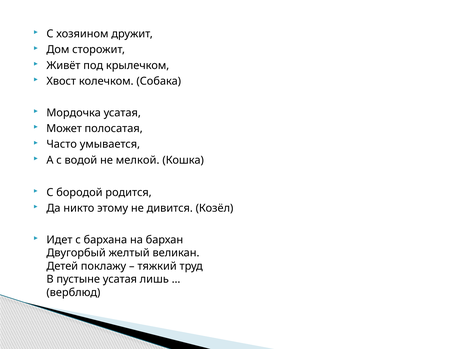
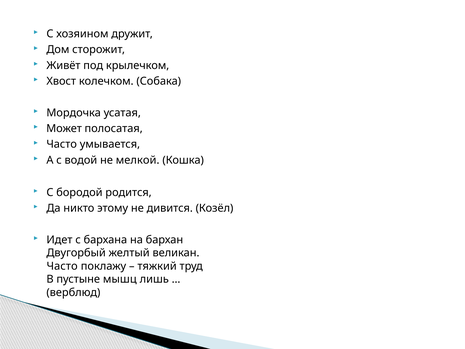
Детей at (62, 266): Детей -> Часто
пустыне усатая: усатая -> мышц
